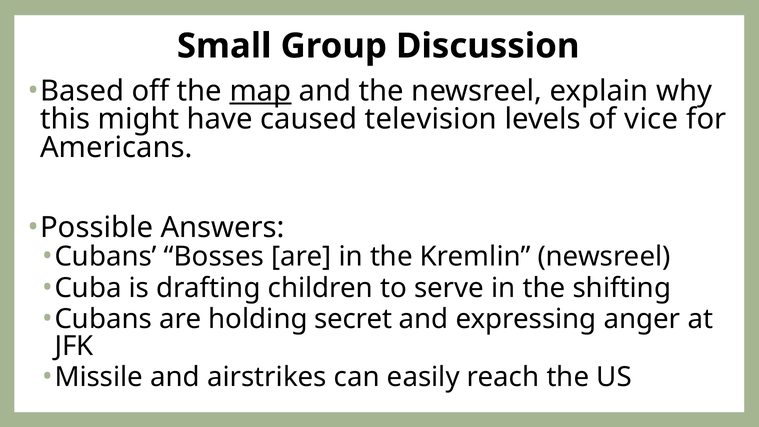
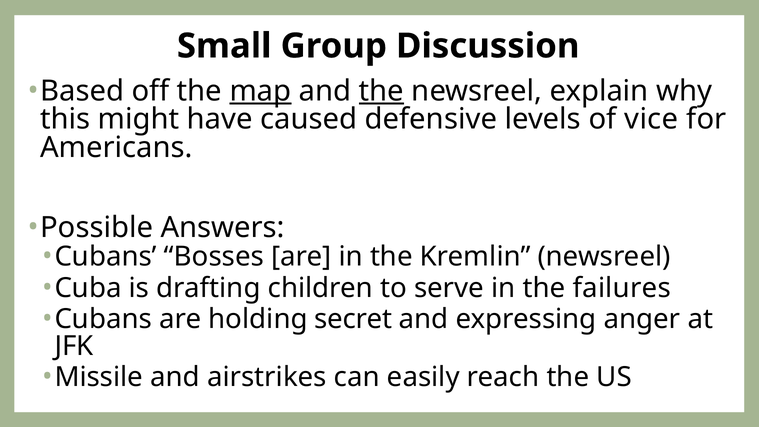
the at (381, 91) underline: none -> present
television: television -> defensive
shifting: shifting -> failures
